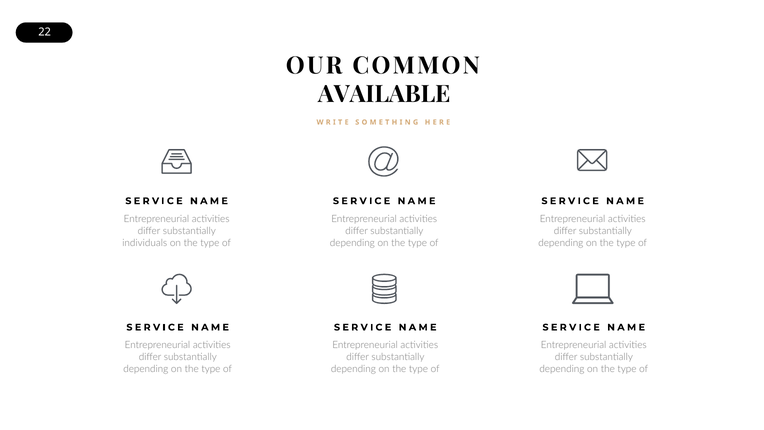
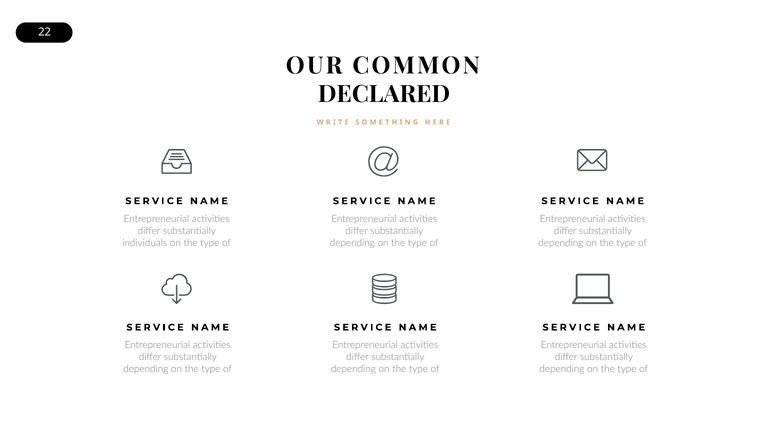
AVAILABLE: AVAILABLE -> DECLARED
